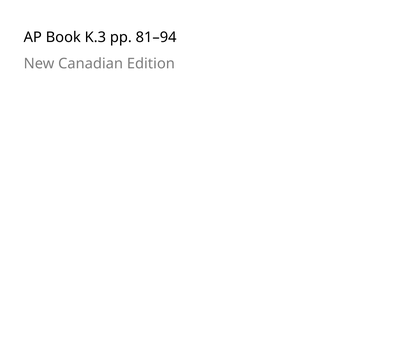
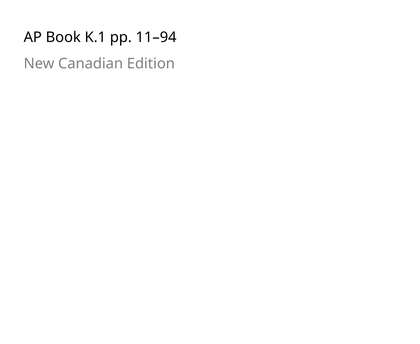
K.3: K.3 -> K.1
81–94: 81–94 -> 11–94
